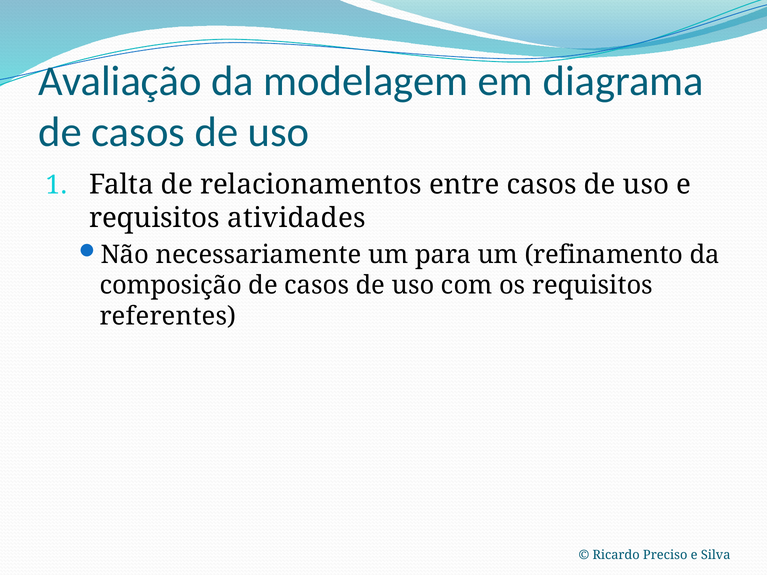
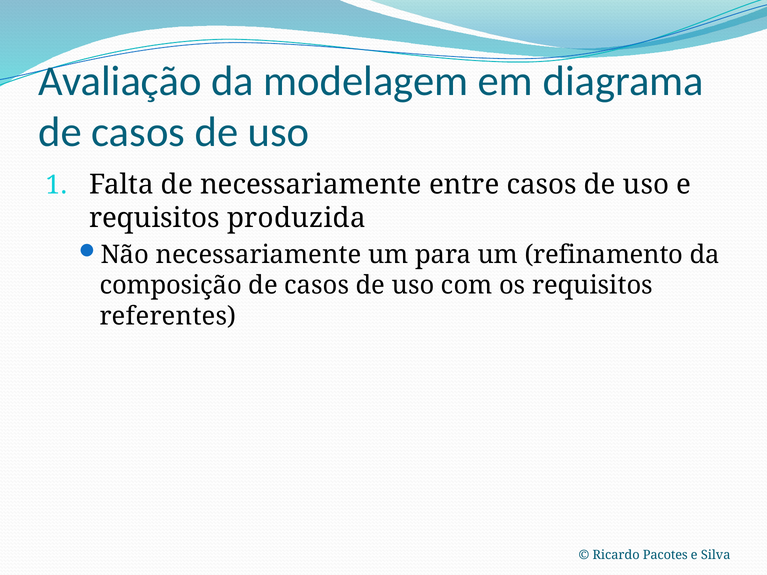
de relacionamentos: relacionamentos -> necessariamente
atividades: atividades -> produzida
Preciso: Preciso -> Pacotes
